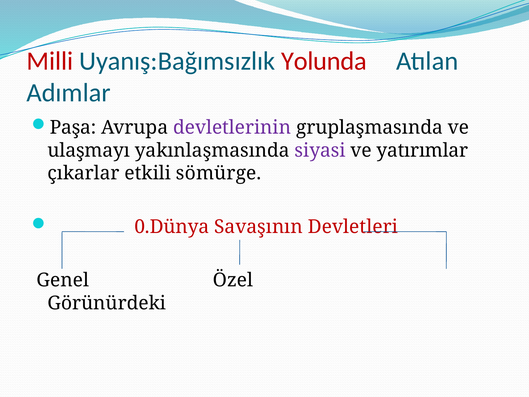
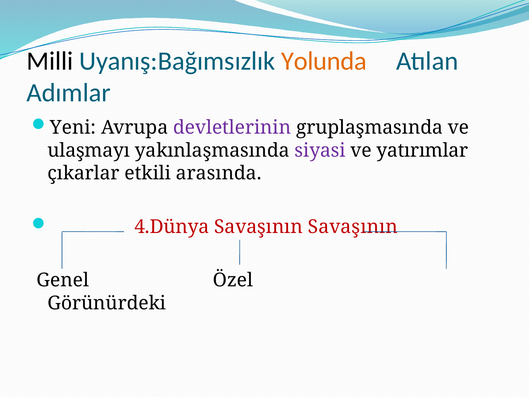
Milli colour: red -> black
Yolunda colour: red -> orange
Paşa: Paşa -> Yeni
sömürge: sömürge -> arasında
0.Dünya: 0.Dünya -> 4.Dünya
Savaşının Devletleri: Devletleri -> Savaşının
